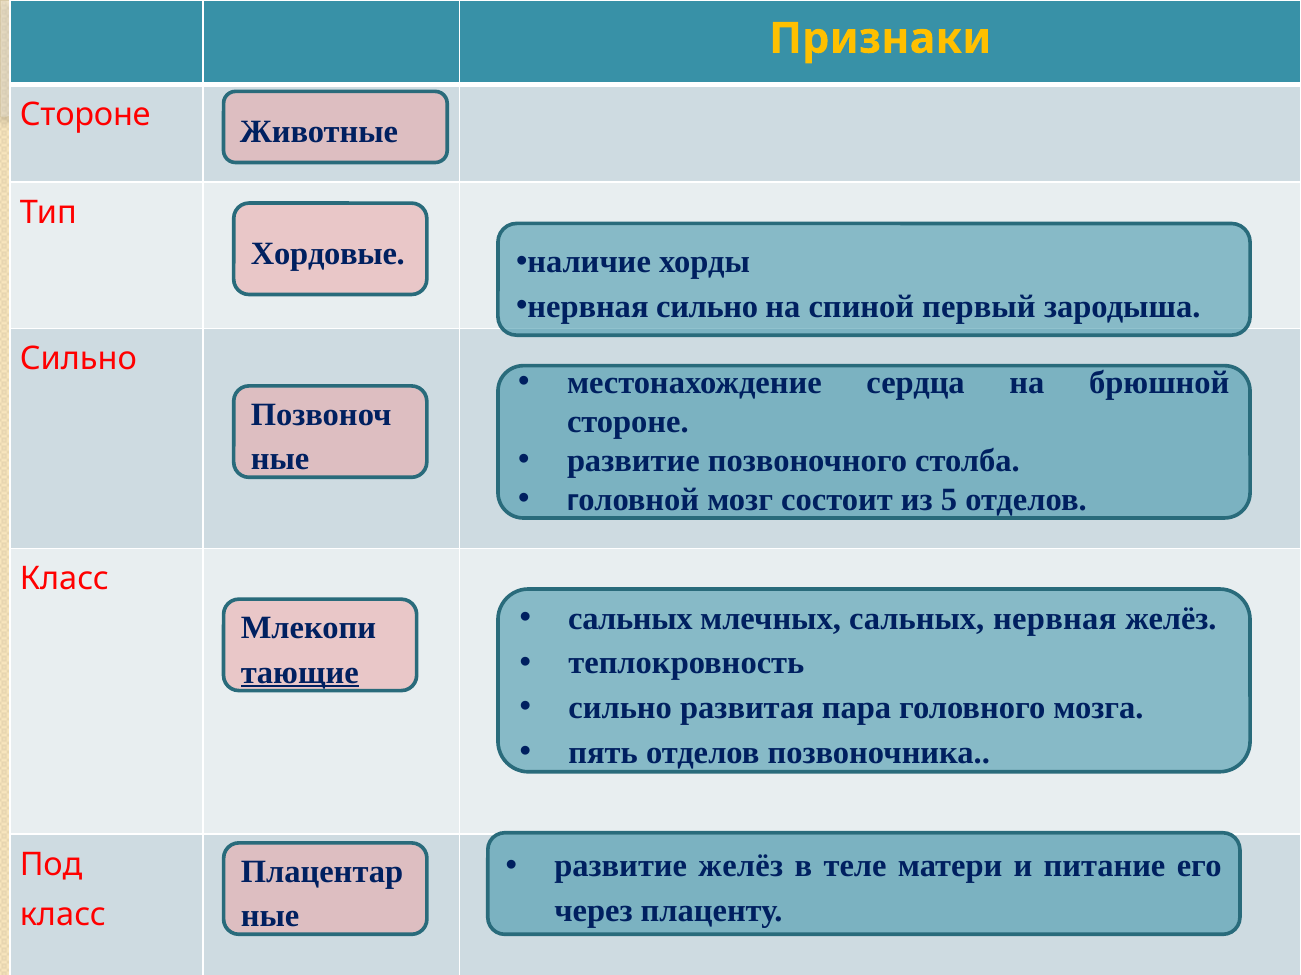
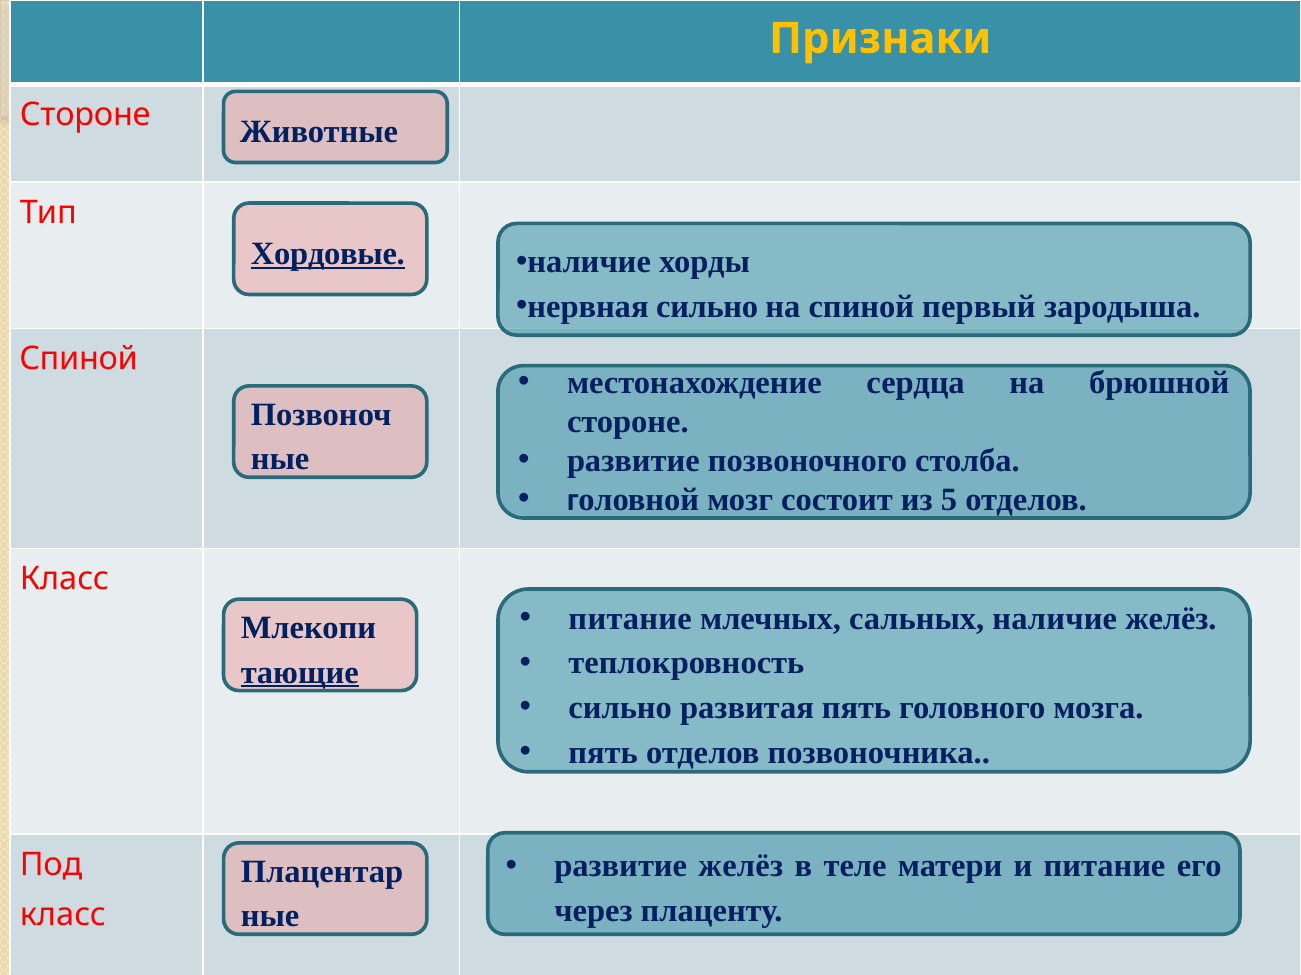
Хордовые underline: none -> present
Сильно at (78, 359): Сильно -> Спиной
сальных at (630, 619): сальных -> питание
сальных нервная: нервная -> наличие
развитая пара: пара -> пять
